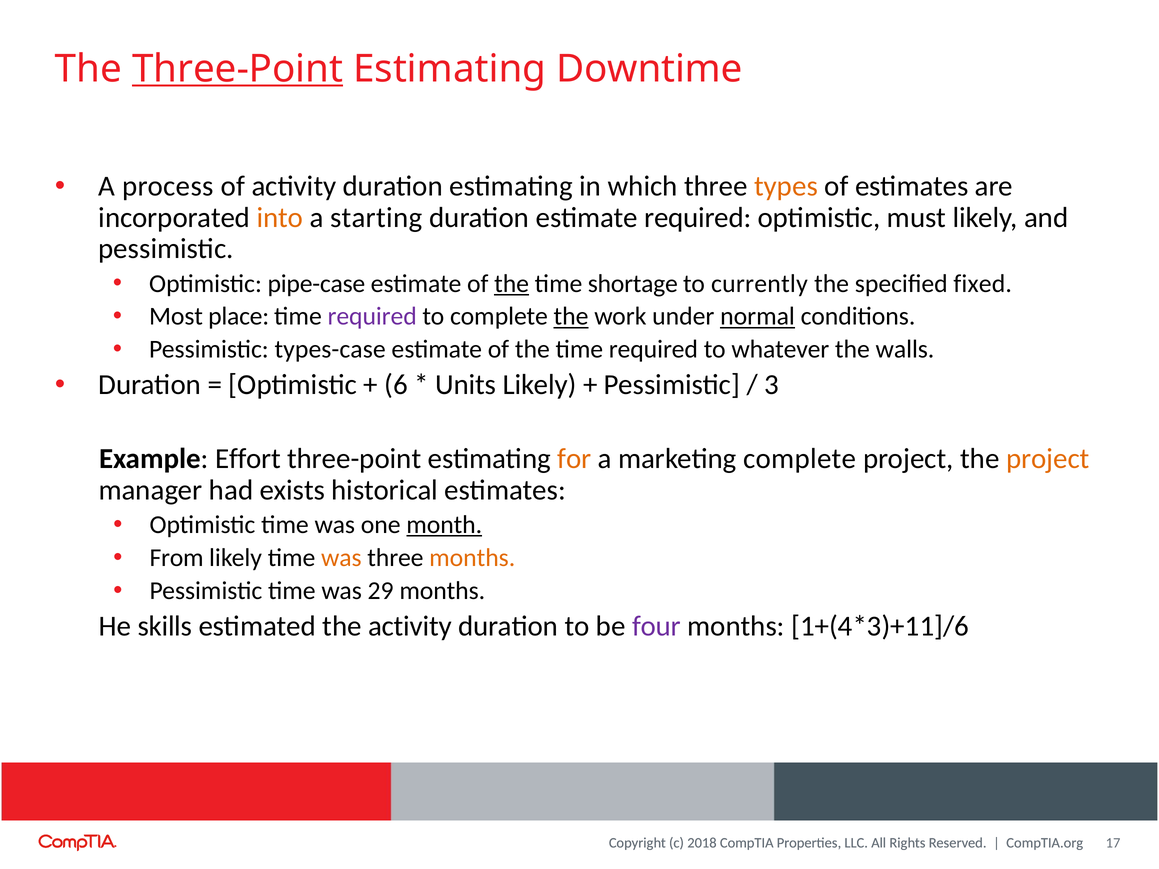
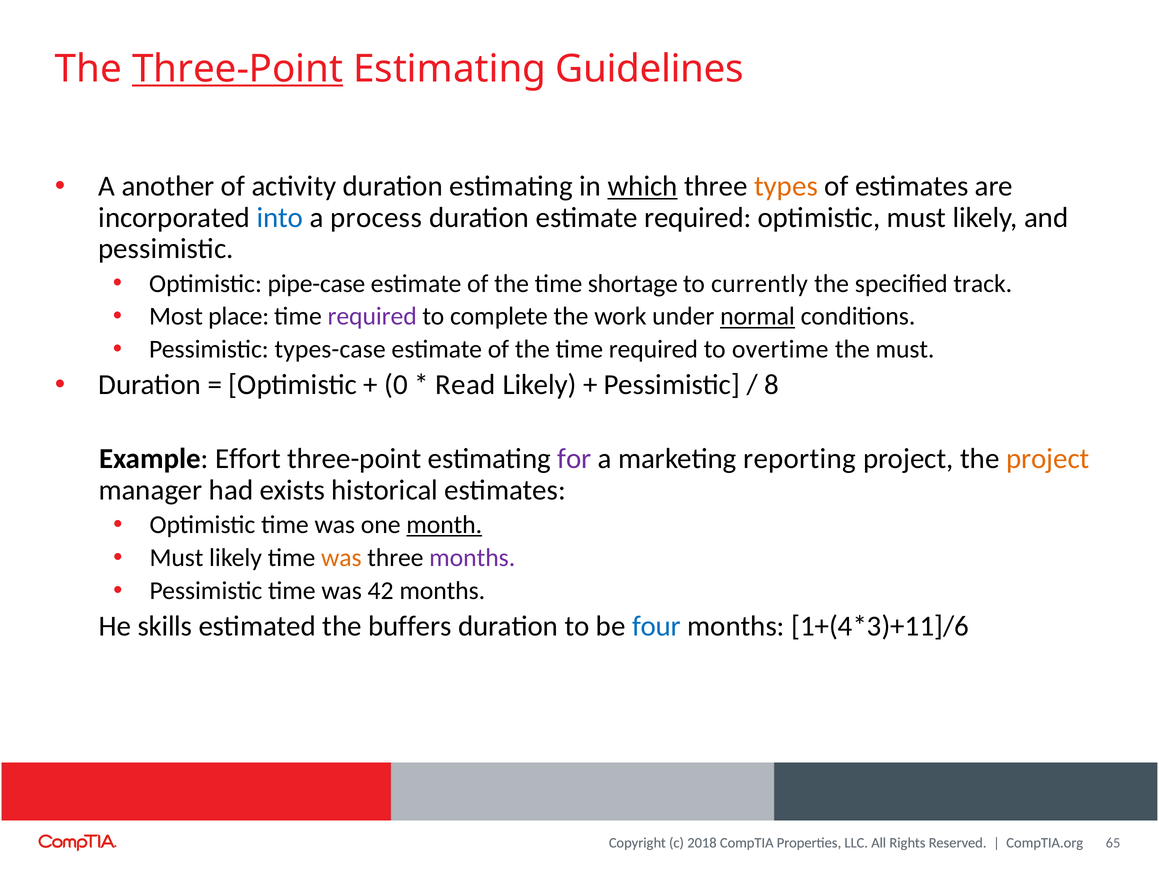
Downtime: Downtime -> Guidelines
process: process -> another
which underline: none -> present
into colour: orange -> blue
starting: starting -> process
the at (512, 284) underline: present -> none
fixed: fixed -> track
the at (571, 317) underline: present -> none
whatever: whatever -> overtime
the walls: walls -> must
6: 6 -> 0
Units: Units -> Read
3: 3 -> 8
for colour: orange -> purple
marketing complete: complete -> reporting
From at (177, 558): From -> Must
months at (472, 558) colour: orange -> purple
29: 29 -> 42
the activity: activity -> buffers
four colour: purple -> blue
17: 17 -> 65
